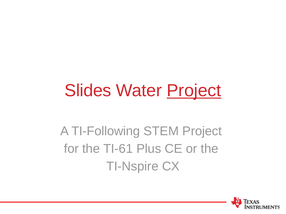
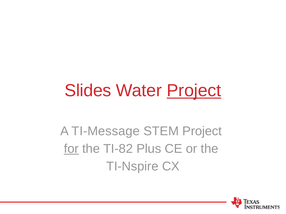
TI-Following: TI-Following -> TI-Message
for underline: none -> present
TI-61: TI-61 -> TI-82
